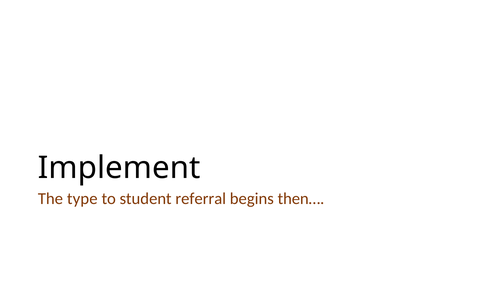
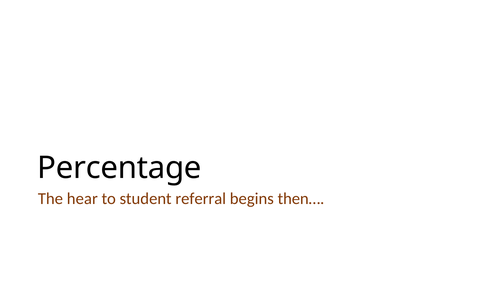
Implement: Implement -> Percentage
type: type -> hear
